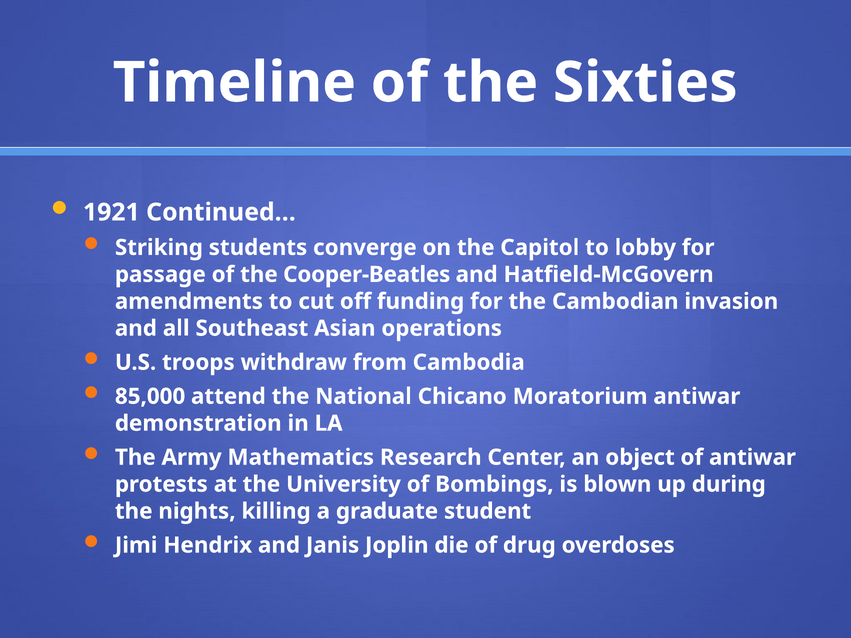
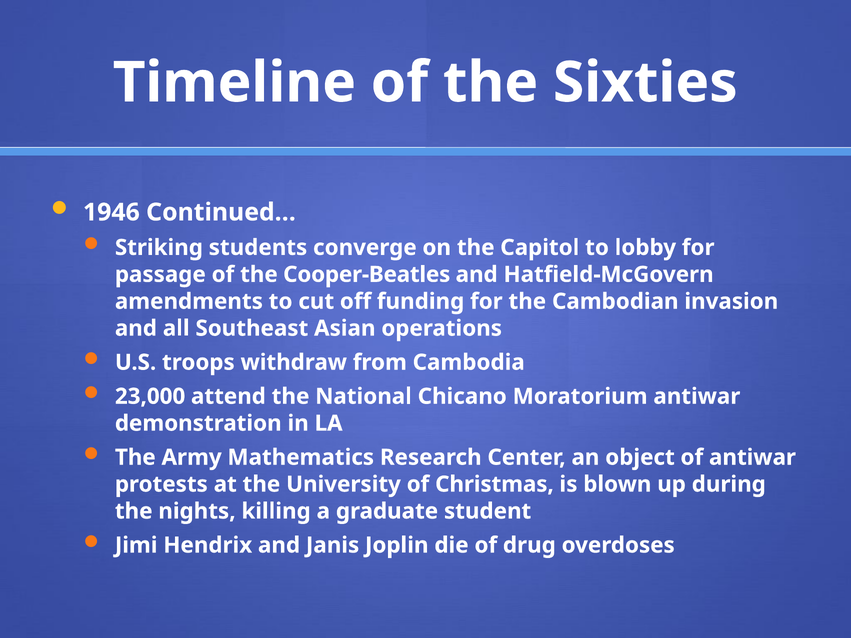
1921: 1921 -> 1946
85,000: 85,000 -> 23,000
Bombings: Bombings -> Christmas
